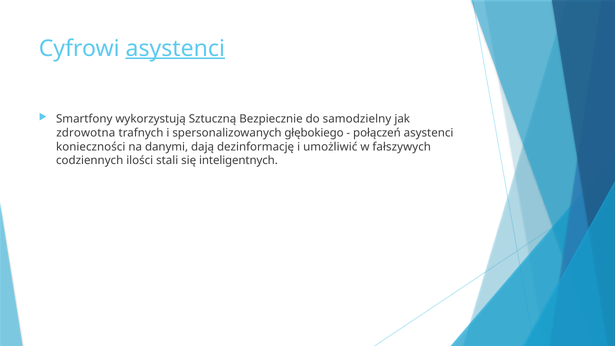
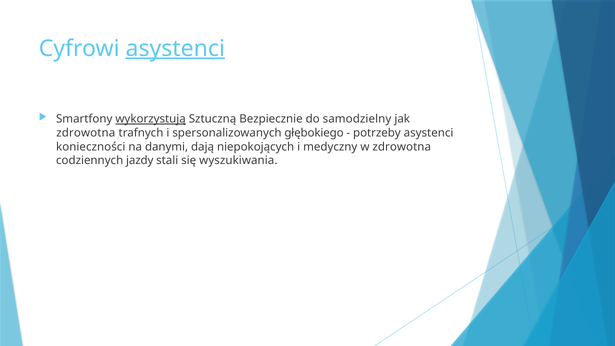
wykorzystują underline: none -> present
połączeń: połączeń -> potrzeby
dezinformację: dezinformację -> niepokojących
umożliwić: umożliwić -> medyczny
w fałszywych: fałszywych -> zdrowotna
ilości: ilości -> jazdy
inteligentnych: inteligentnych -> wyszukiwania
